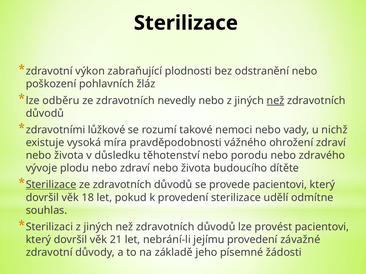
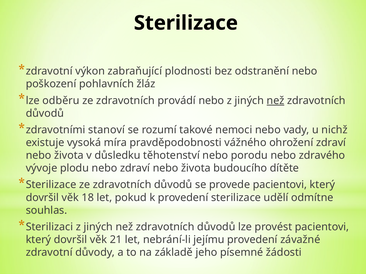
nevedly: nevedly -> provádí
lůžkové: lůžkové -> stanoví
Sterilizace at (51, 185) underline: present -> none
